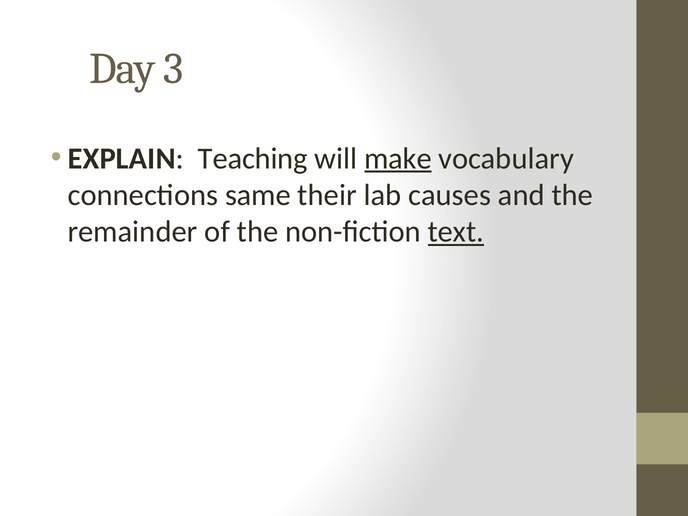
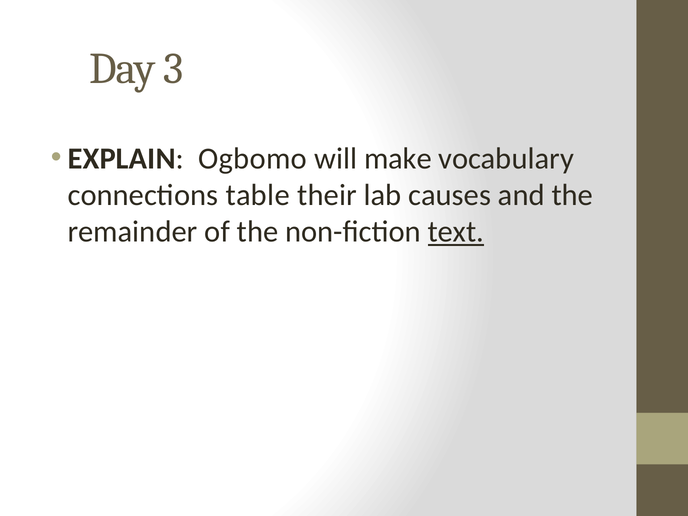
Teaching: Teaching -> Ogbomo
make underline: present -> none
same: same -> table
